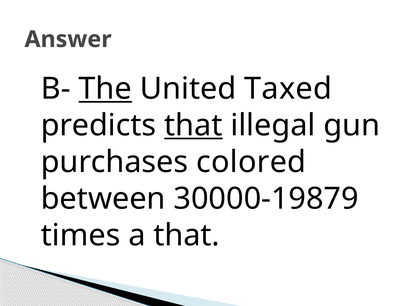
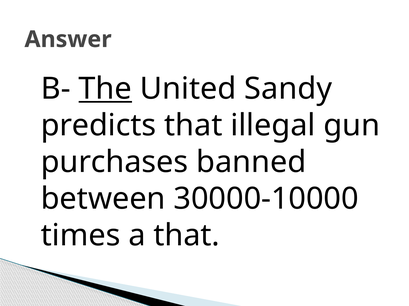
Taxed: Taxed -> Sandy
that at (193, 126) underline: present -> none
colored: colored -> banned
30000-19879: 30000-19879 -> 30000-10000
